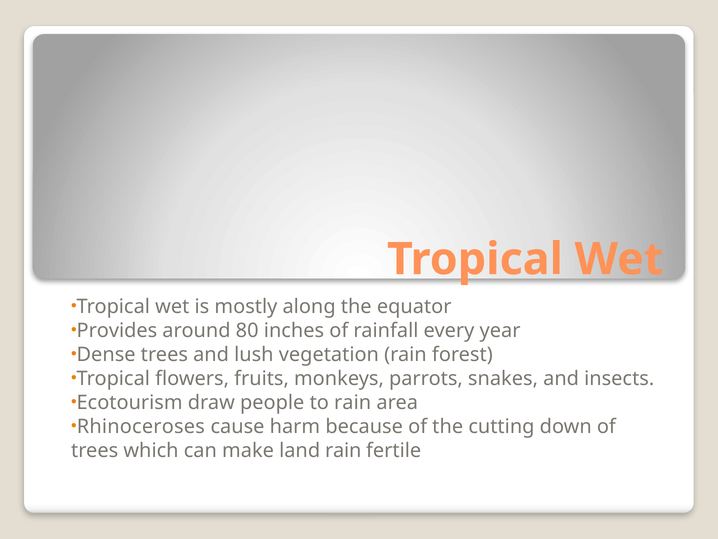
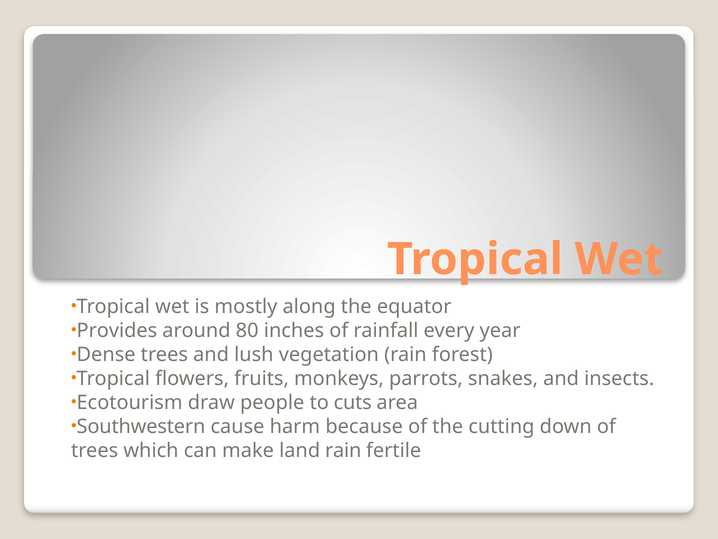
to rain: rain -> cuts
Rhinoceroses: Rhinoceroses -> Southwestern
